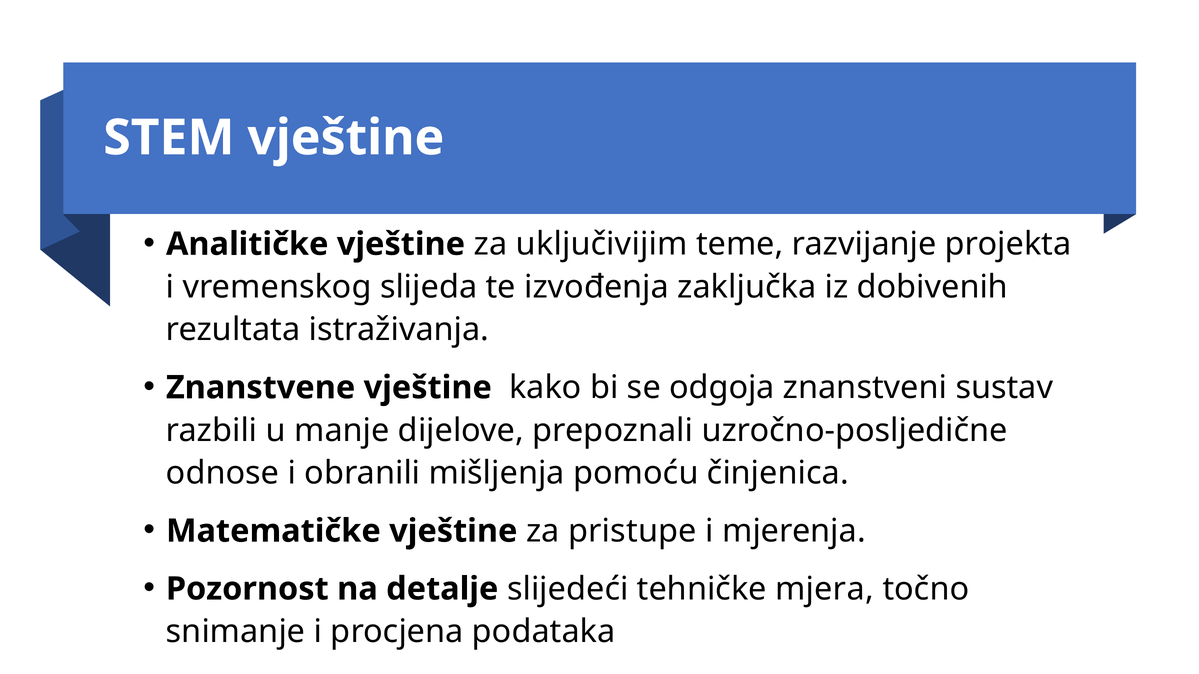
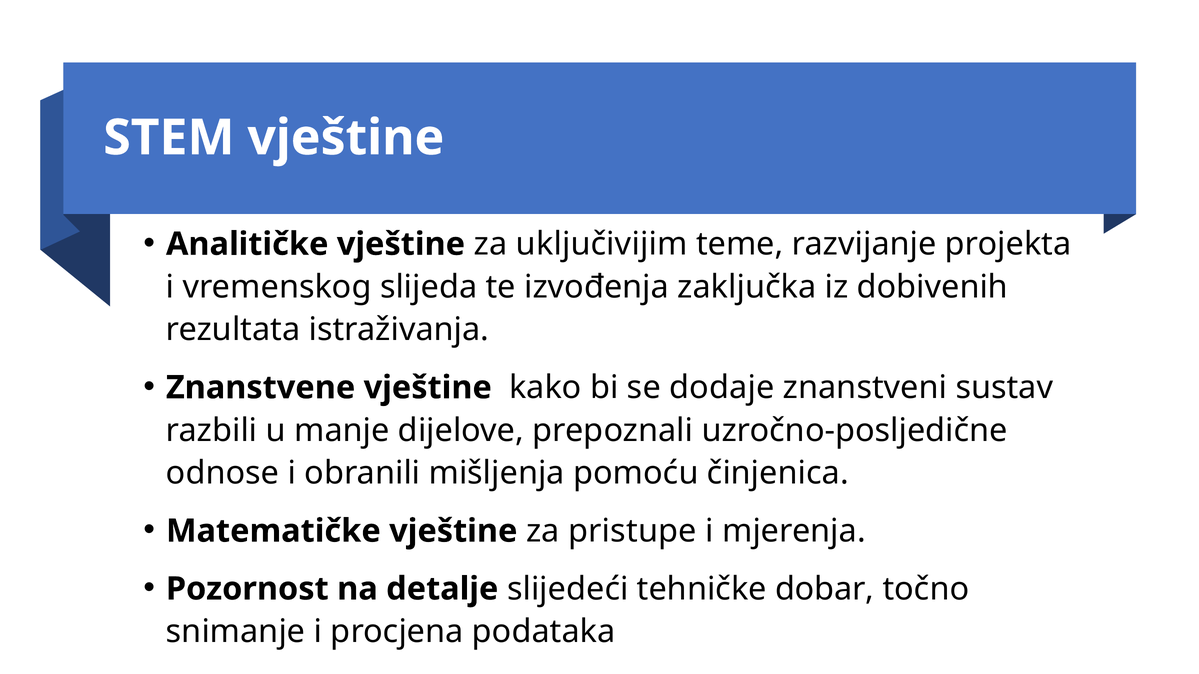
odgoja: odgoja -> dodaje
mjera: mjera -> dobar
